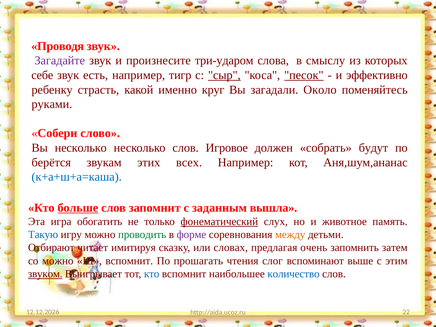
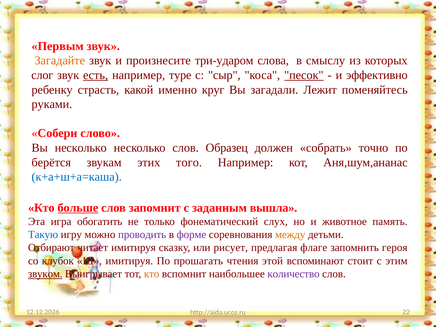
Проводя: Проводя -> Первым
Загадайте colour: purple -> orange
себе: себе -> слог
есть underline: none -> present
тигр: тигр -> туре
сыр underline: present -> none
Около: Около -> Лежит
Игровое: Игровое -> Образец
будут: будут -> точно
всех: всех -> того
фонематический underline: present -> none
проводить colour: green -> purple
словах: словах -> рисует
очень: очень -> флаге
затем: затем -> героя
со можно: можно -> клубок
Ш вспомнит: вспомнит -> имитируя
слог: слог -> этой
выше: выше -> стоит
кто at (152, 274) colour: blue -> orange
количество colour: blue -> purple
